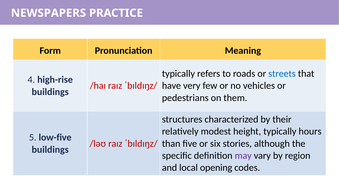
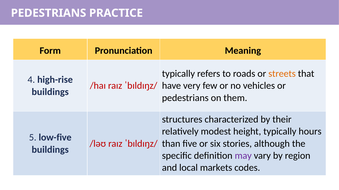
NEWSPAPERS at (48, 13): NEWSPAPERS -> PEDESTRIANS
streets colour: blue -> orange
opening: opening -> markets
